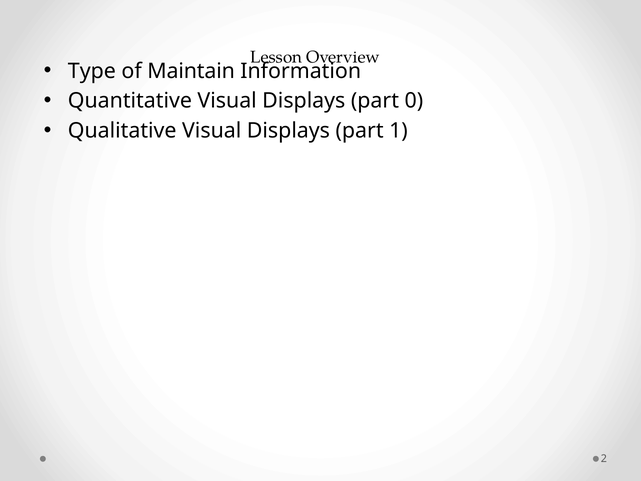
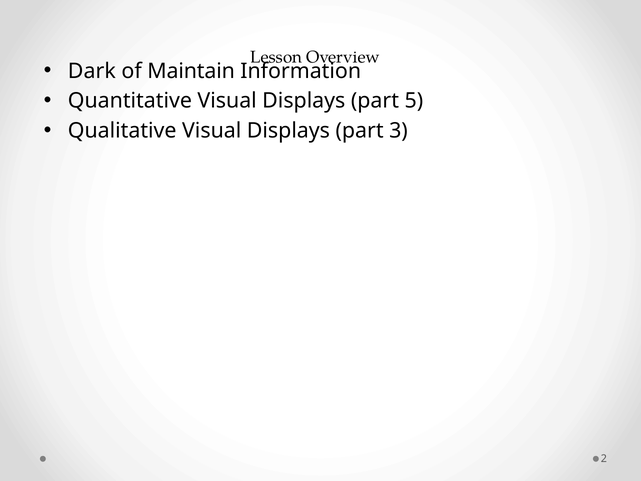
Type: Type -> Dark
0: 0 -> 5
1: 1 -> 3
